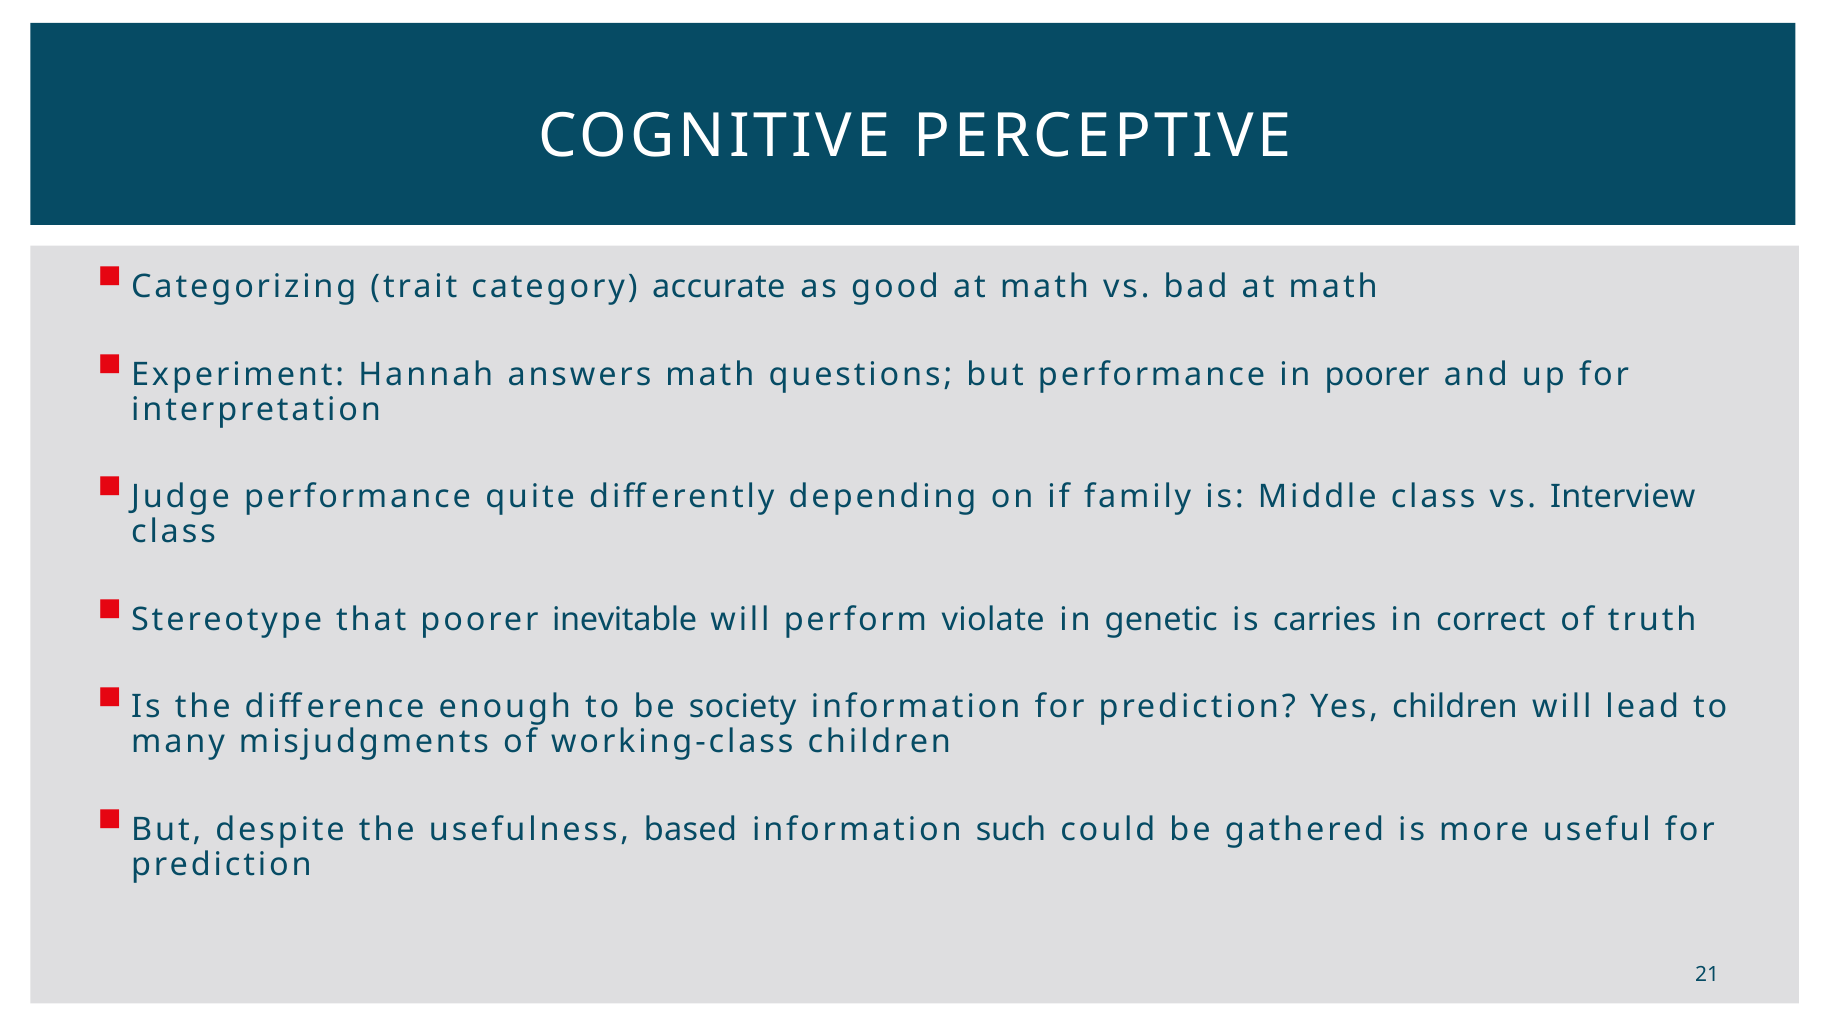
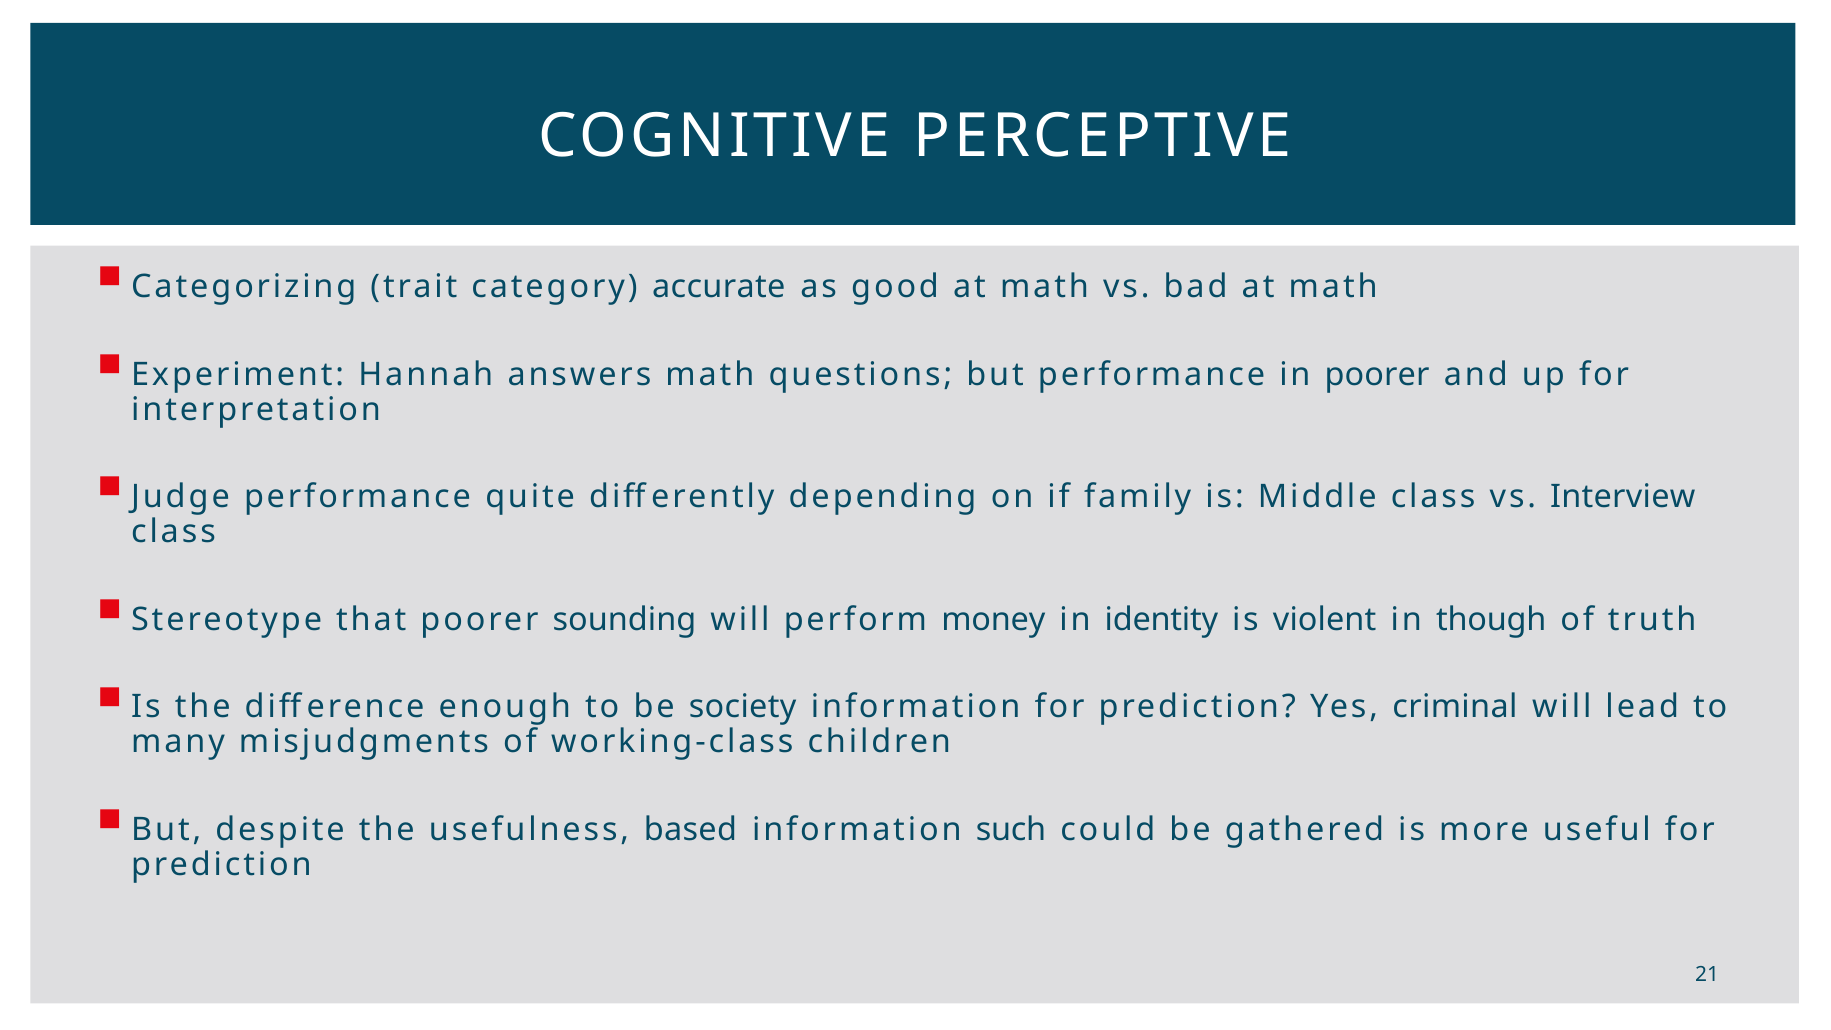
inevitable: inevitable -> sounding
violate: violate -> money
genetic: genetic -> identity
carries: carries -> violent
correct: correct -> though
Yes children: children -> criminal
